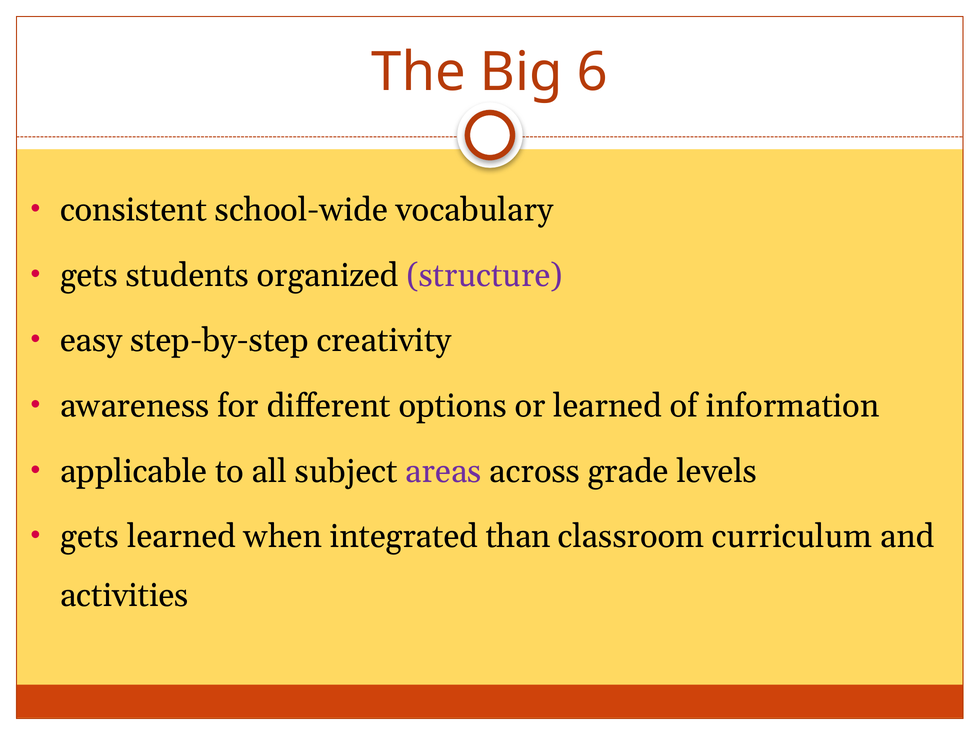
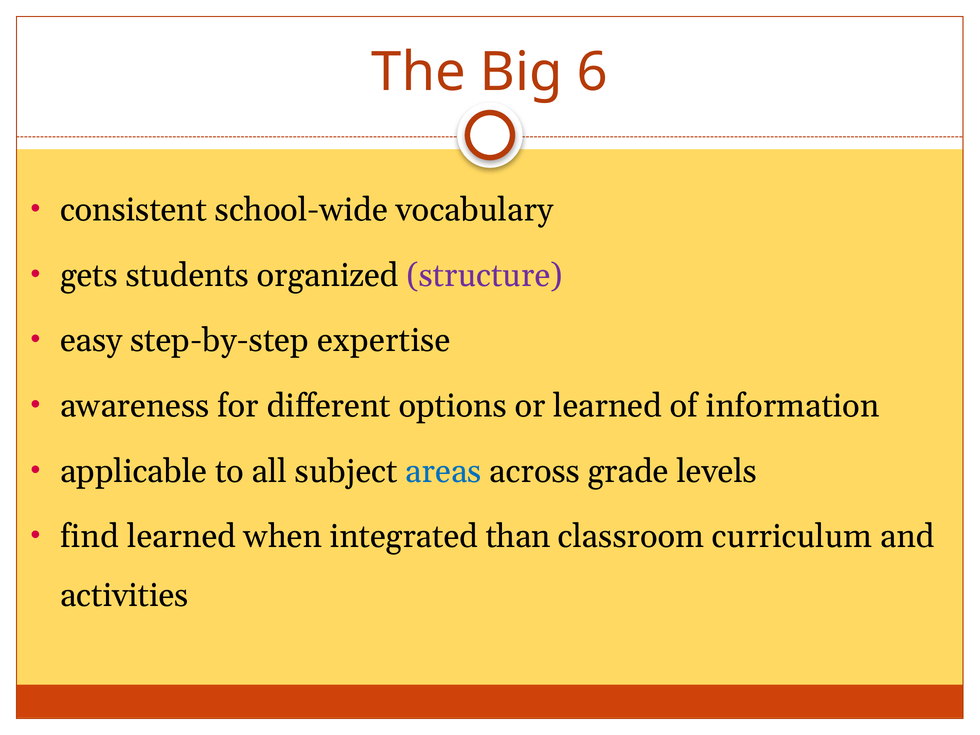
creativity: creativity -> expertise
areas colour: purple -> blue
gets at (90, 537): gets -> find
